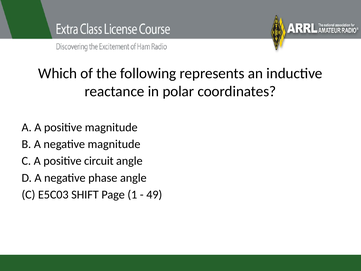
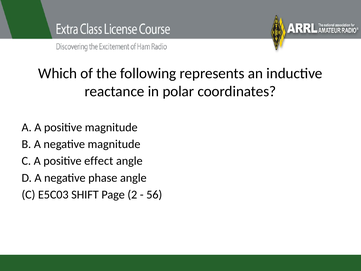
circuit: circuit -> effect
1: 1 -> 2
49: 49 -> 56
